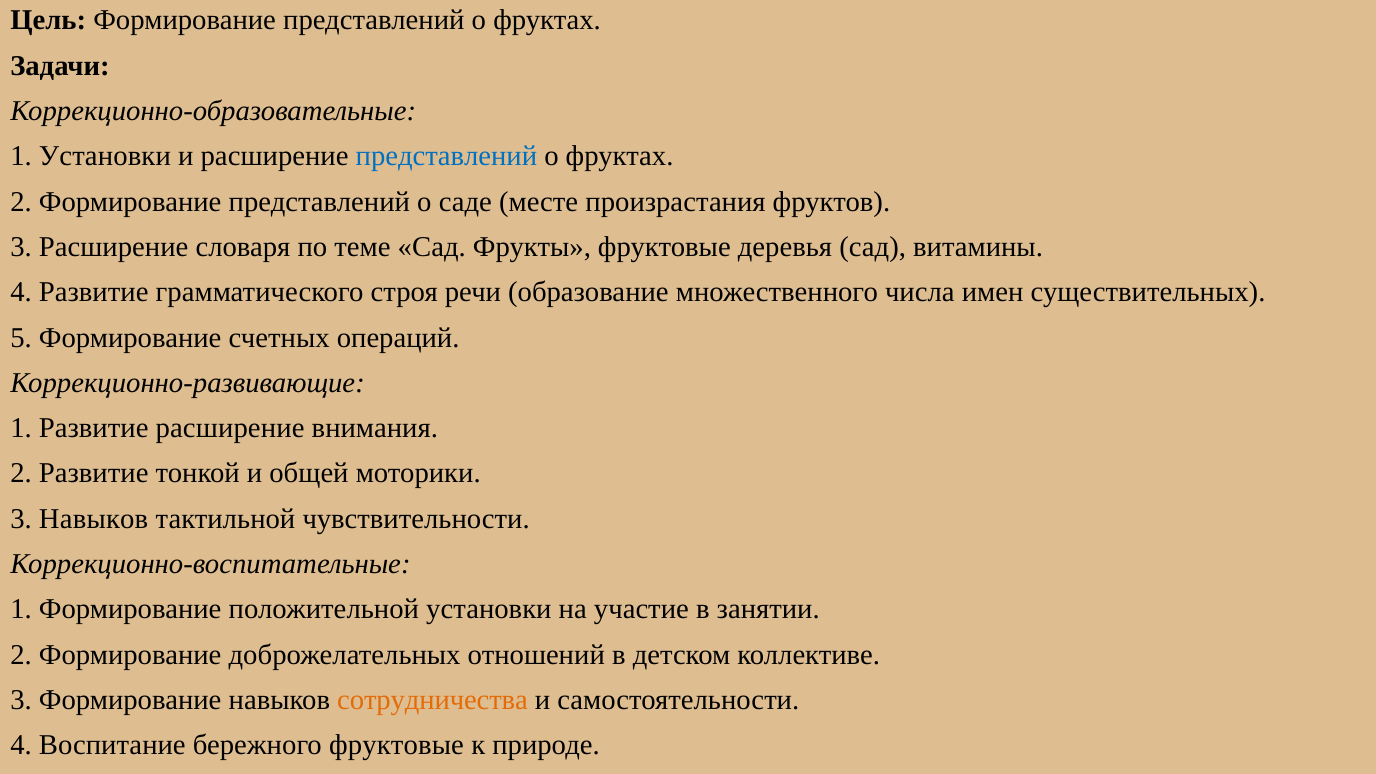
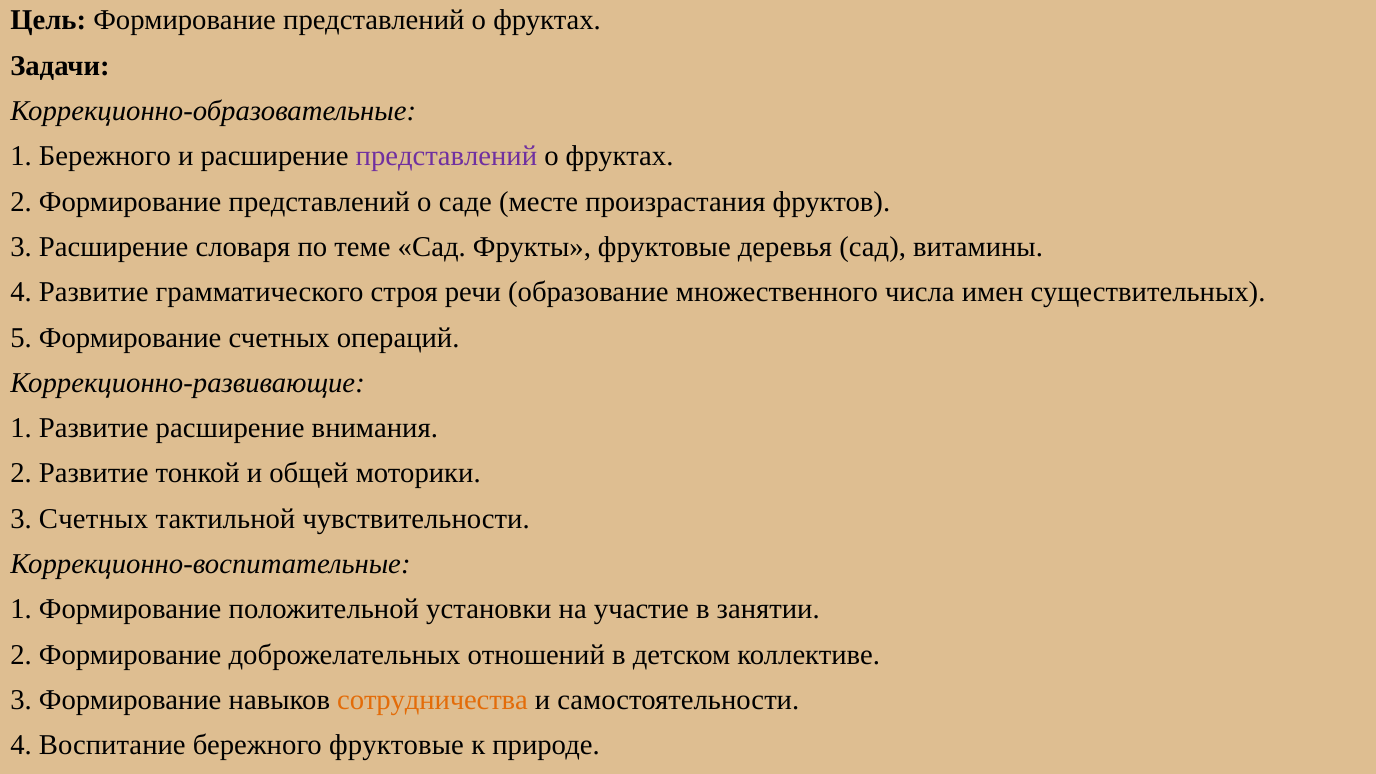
1 Установки: Установки -> Бережного
представлений at (446, 156) colour: blue -> purple
3 Навыков: Навыков -> Счетных
